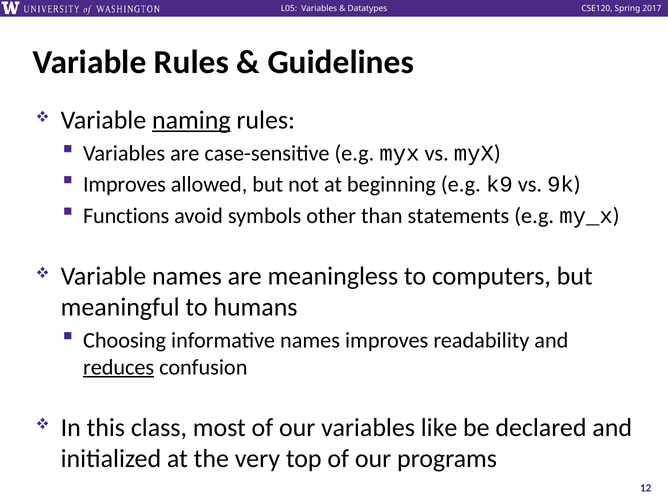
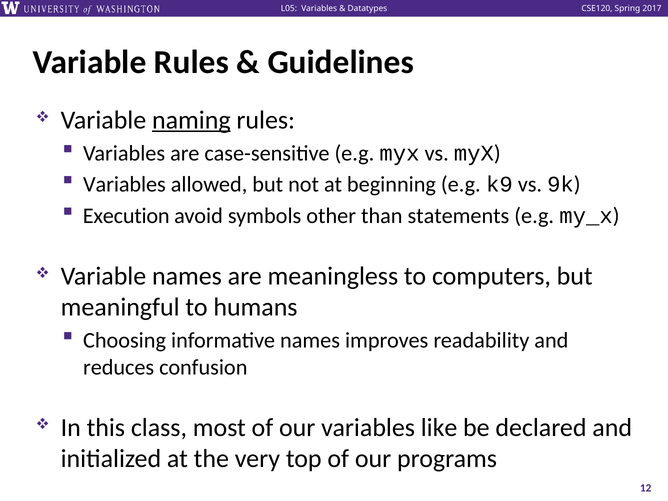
Improves at (125, 185): Improves -> Variables
Functions: Functions -> Execution
reduces underline: present -> none
